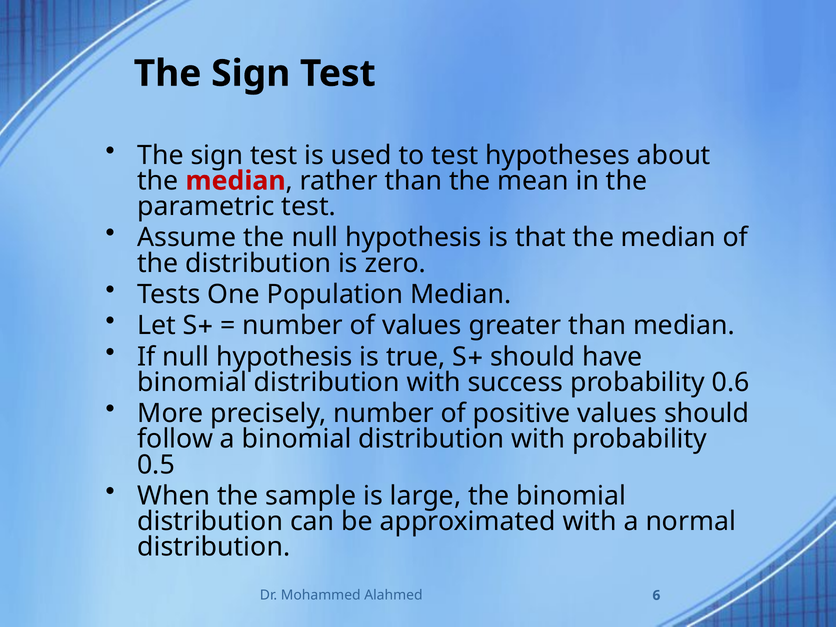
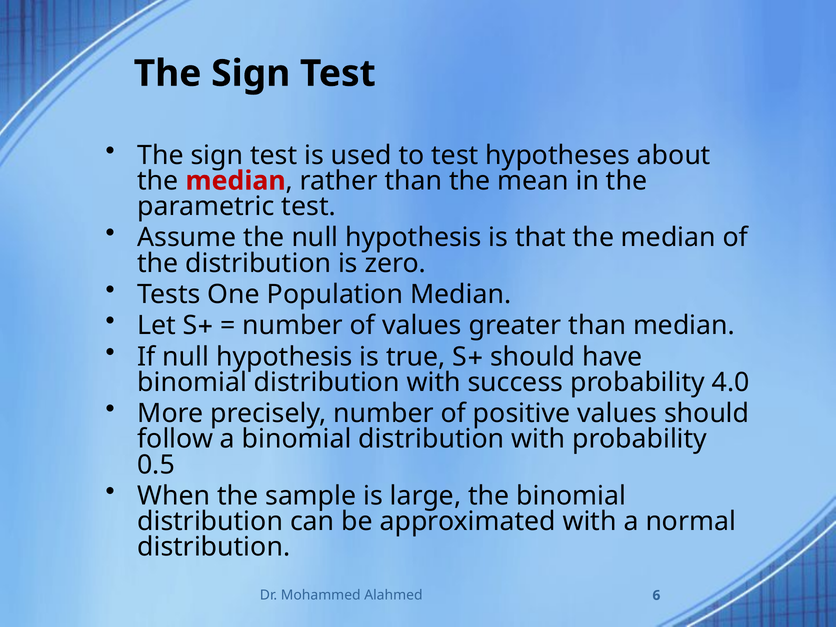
0.6: 0.6 -> 4.0
